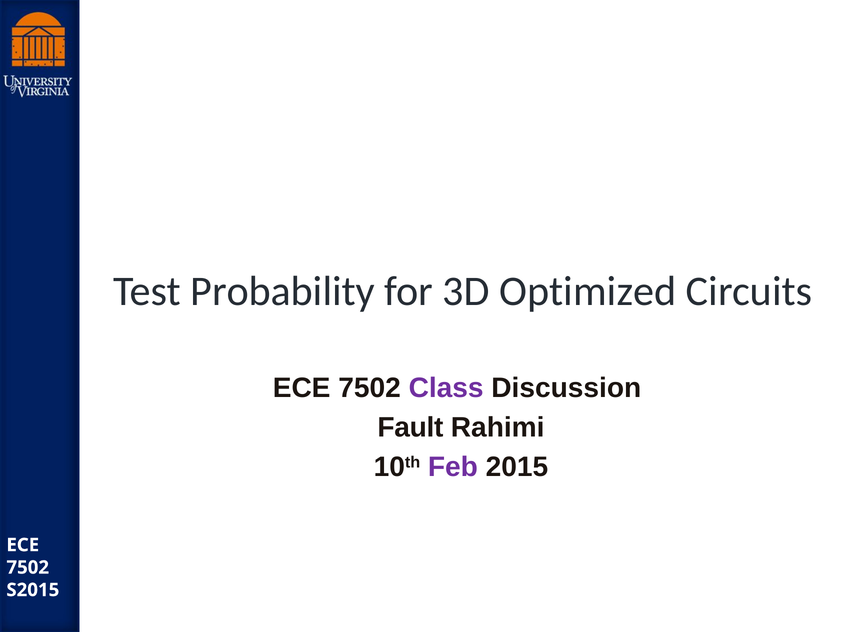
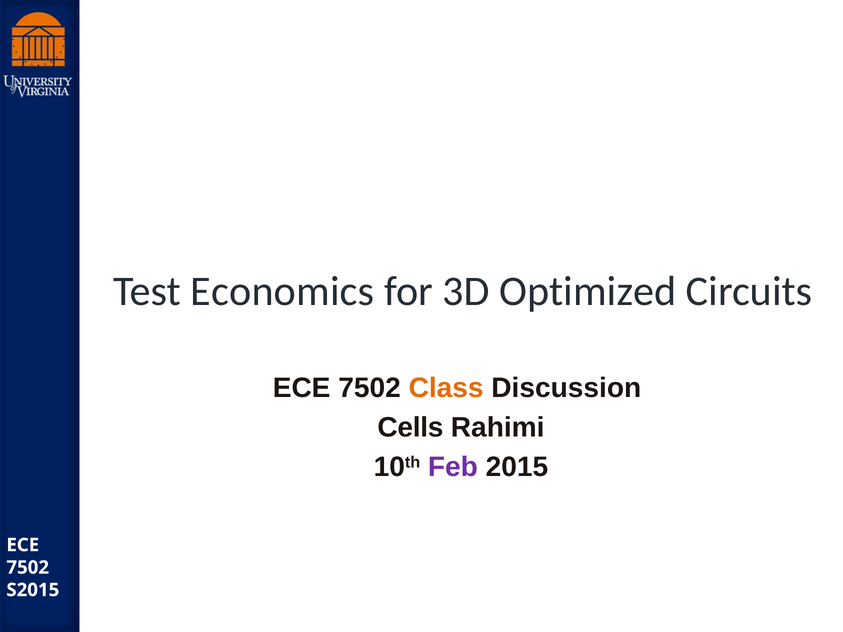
Probability: Probability -> Economics
Class colour: purple -> orange
Fault: Fault -> Cells
